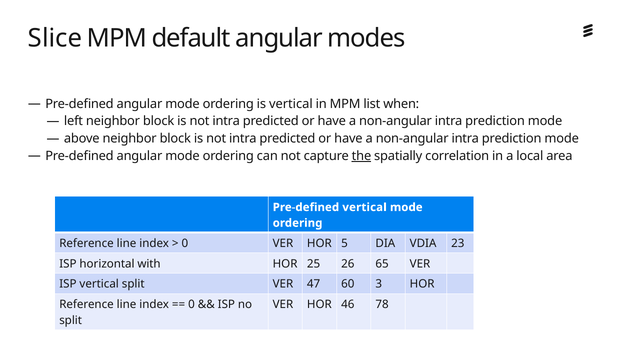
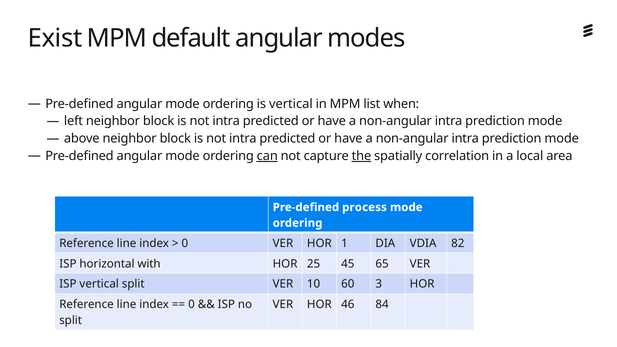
Slice: Slice -> Exist
can underline: none -> present
Pre-defined vertical: vertical -> process
5: 5 -> 1
23: 23 -> 82
26: 26 -> 45
47: 47 -> 10
78: 78 -> 84
